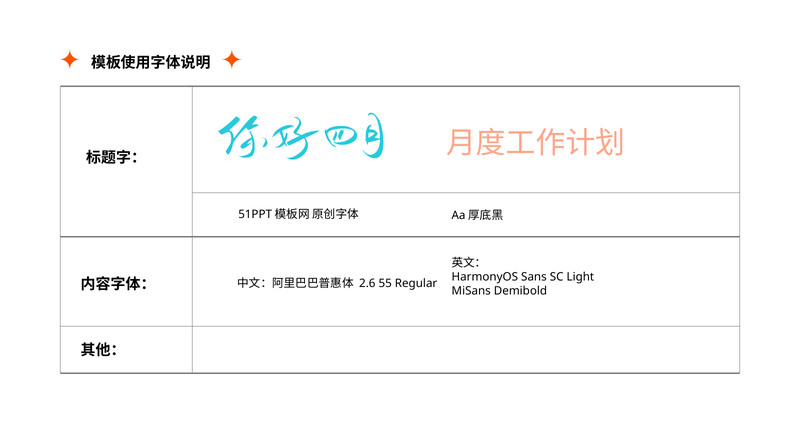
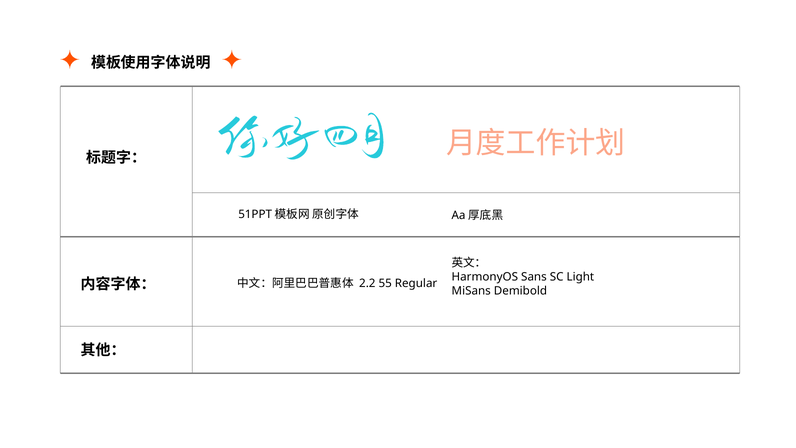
2.6: 2.6 -> 2.2
